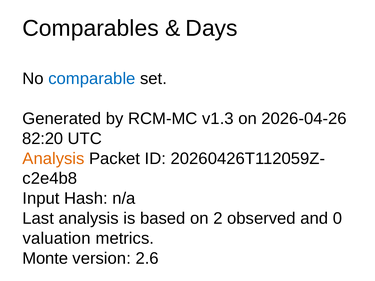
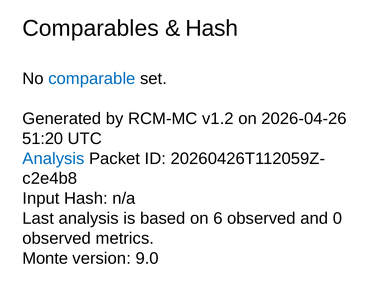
Days at (212, 28): Days -> Hash
v1.3: v1.3 -> v1.2
82:20: 82:20 -> 51:20
Analysis at (53, 159) colour: orange -> blue
2: 2 -> 6
valuation at (57, 239): valuation -> observed
2.6: 2.6 -> 9.0
